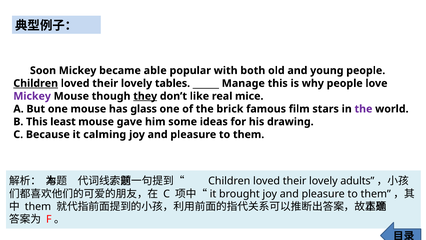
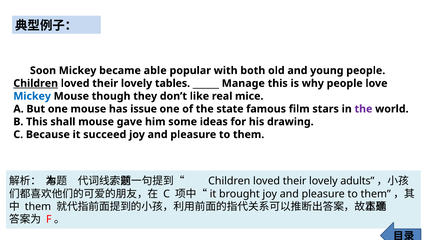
Mickey at (32, 96) colour: purple -> blue
they underline: present -> none
glass: glass -> issue
brick: brick -> state
least: least -> shall
calming: calming -> succeed
